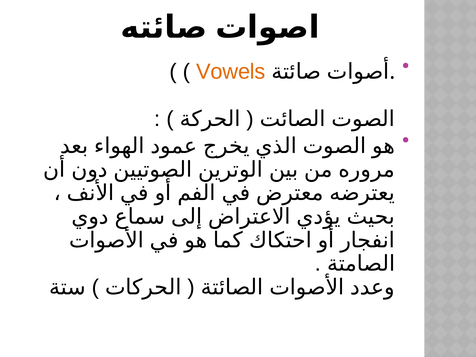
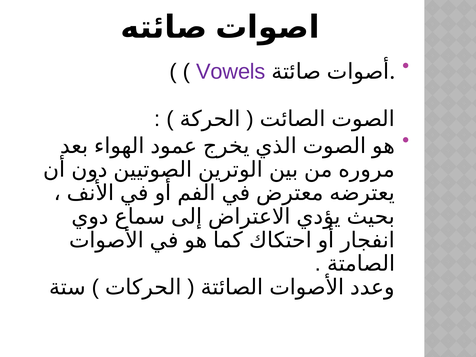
Vowels colour: orange -> purple
